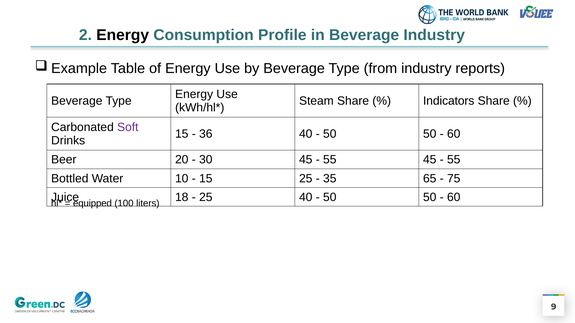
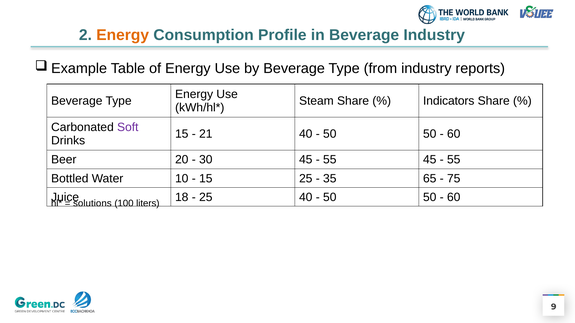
Energy at (123, 35) colour: black -> orange
36: 36 -> 21
equipped: equipped -> solutions
